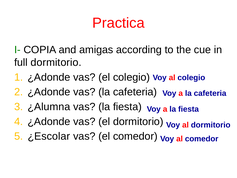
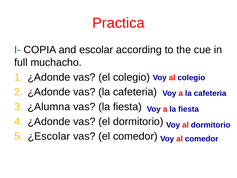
amigas: amigas -> escolar
full dormitorio: dormitorio -> muchacho
